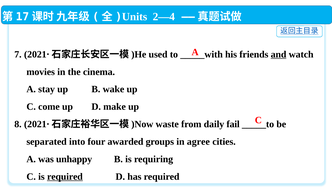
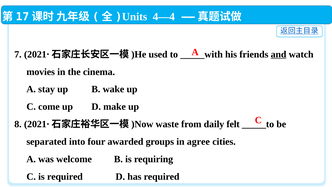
2—4: 2—4 -> 4—4
fail: fail -> felt
unhappy: unhappy -> welcome
required at (65, 176) underline: present -> none
